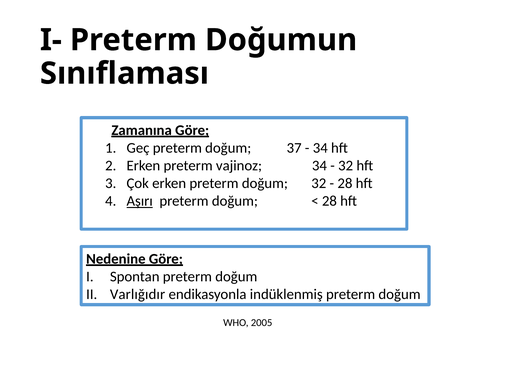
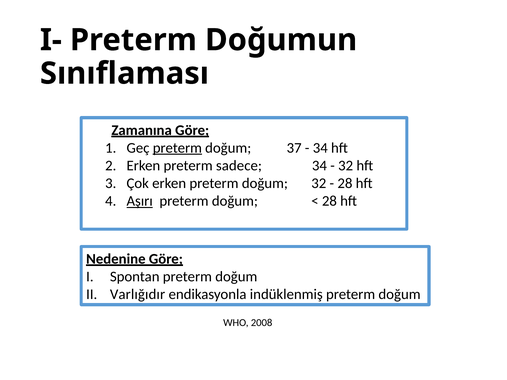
preterm at (177, 148) underline: none -> present
vajinoz: vajinoz -> sadece
2005: 2005 -> 2008
